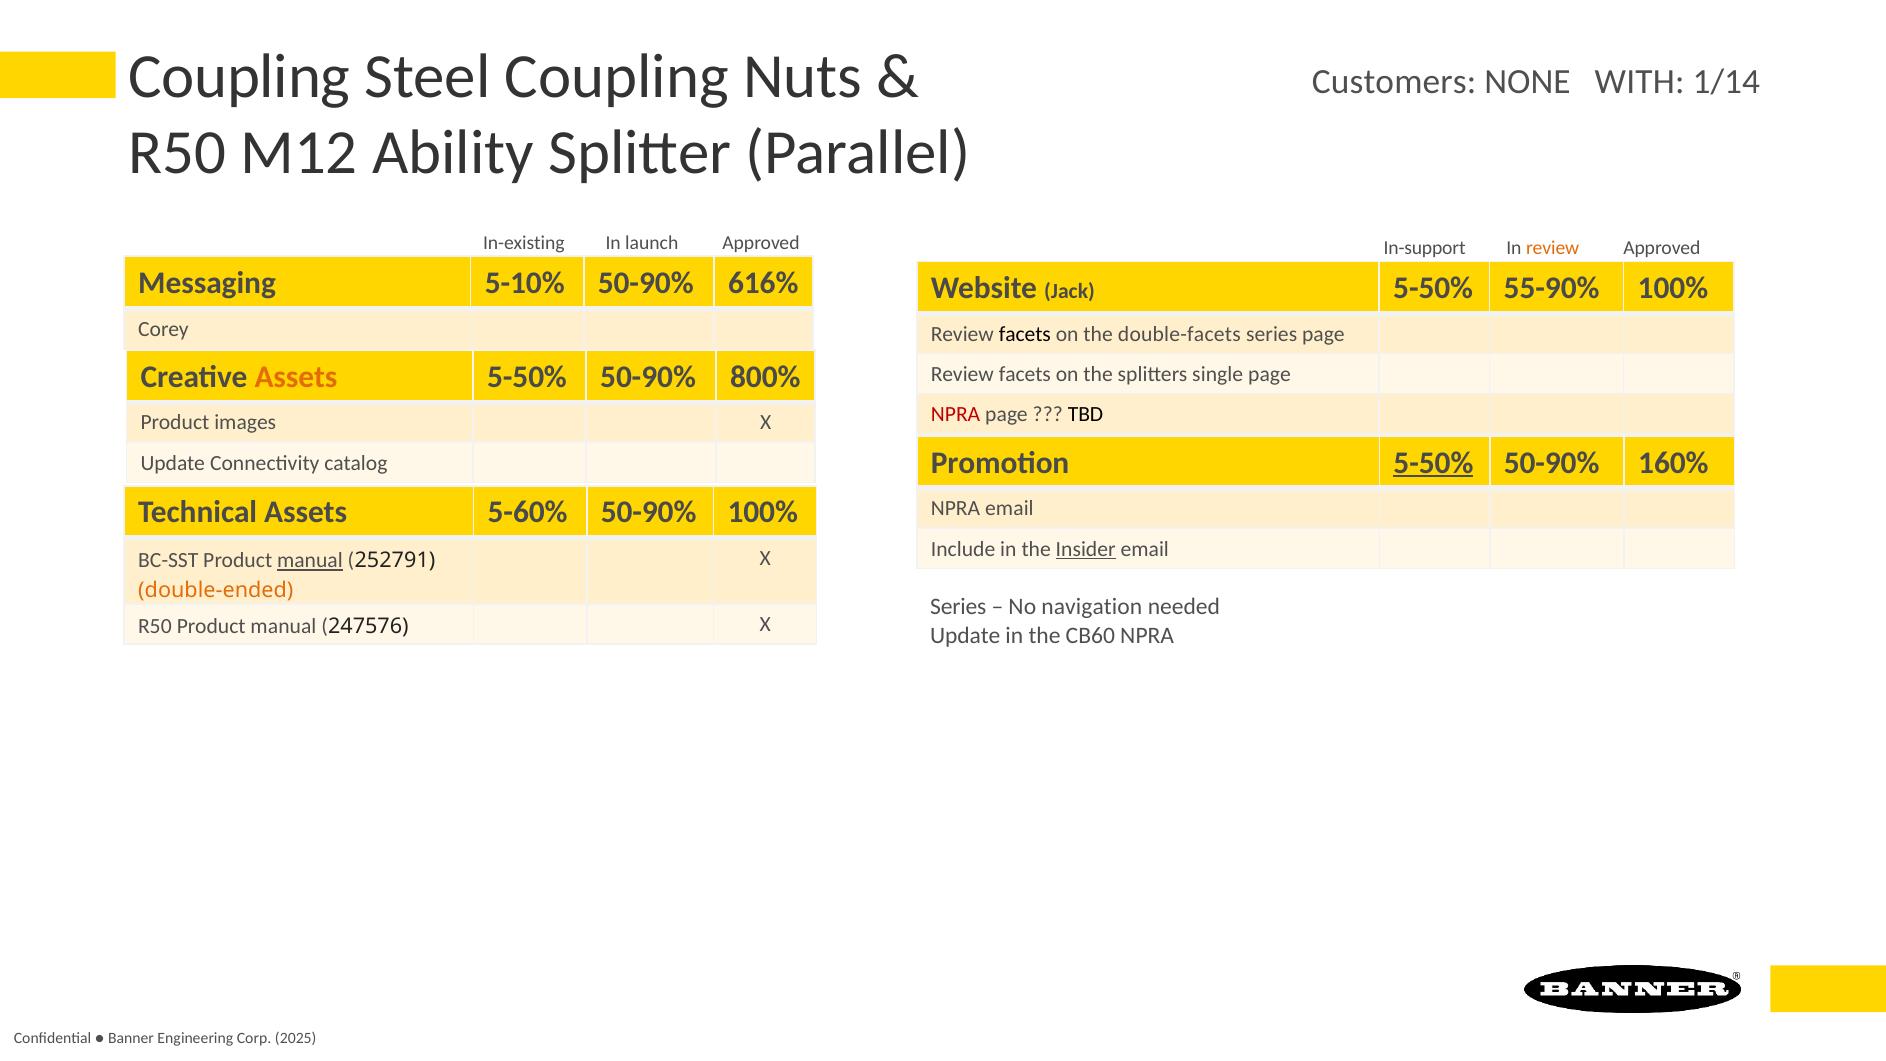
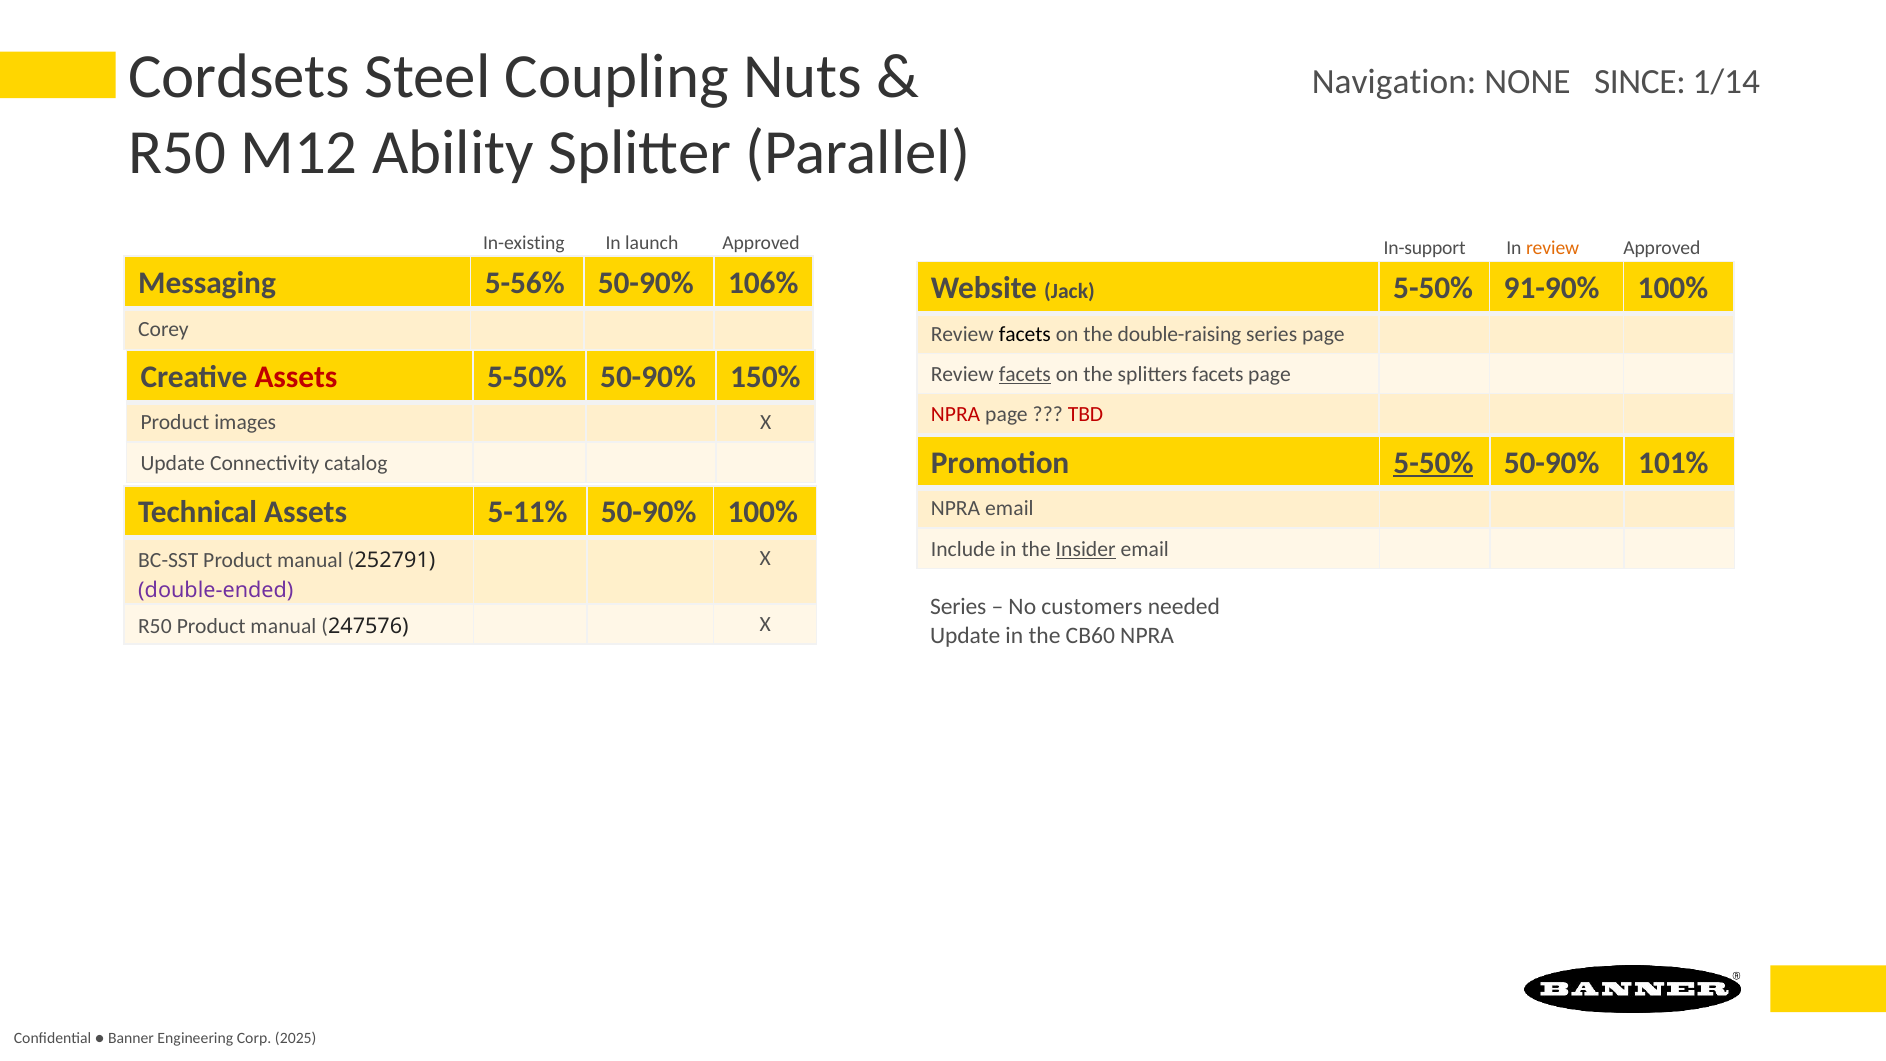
Coupling at (239, 77): Coupling -> Cordsets
Customers: Customers -> Navigation
WITH: WITH -> SINCE
5-10%: 5-10% -> 5-56%
616%: 616% -> 106%
55-90%: 55-90% -> 91-90%
double-facets: double-facets -> double-raising
Assets at (296, 377) colour: orange -> red
800%: 800% -> 150%
facets at (1025, 374) underline: none -> present
splitters single: single -> facets
TBD colour: black -> red
160%: 160% -> 101%
5-60%: 5-60% -> 5-11%
manual at (310, 561) underline: present -> none
double-ended colour: orange -> purple
navigation: navigation -> customers
